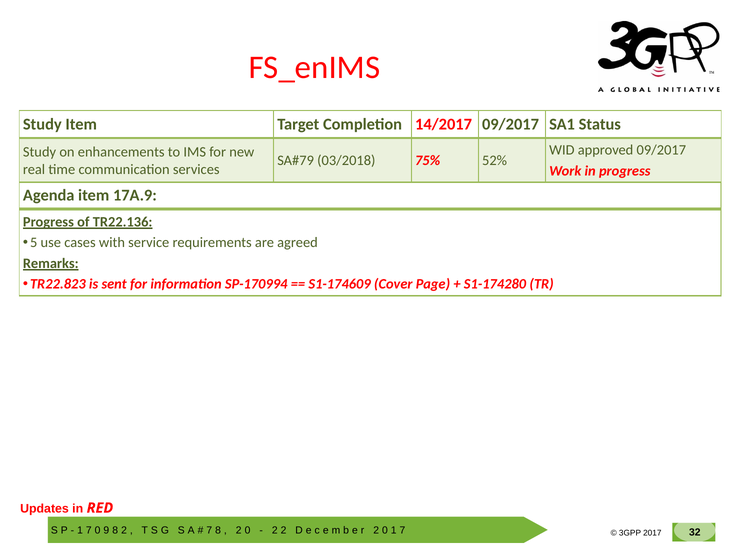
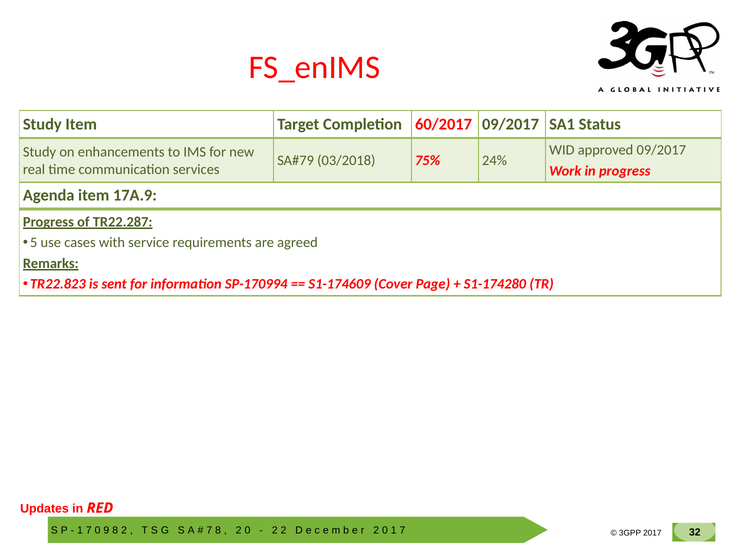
14/2017: 14/2017 -> 60/2017
52%: 52% -> 24%
TR22.136: TR22.136 -> TR22.287
